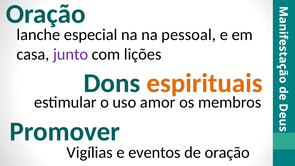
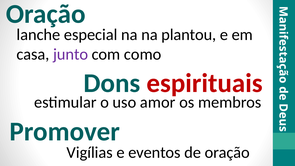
pessoal: pessoal -> plantou
lições: lições -> como
espirituais colour: orange -> red
